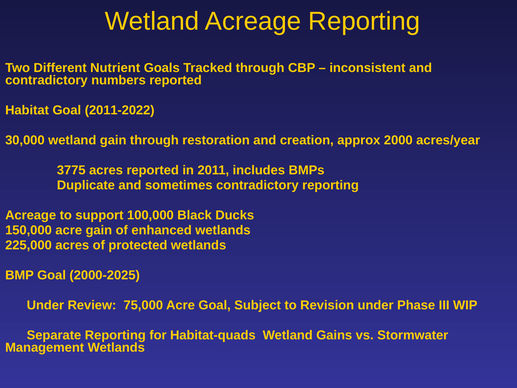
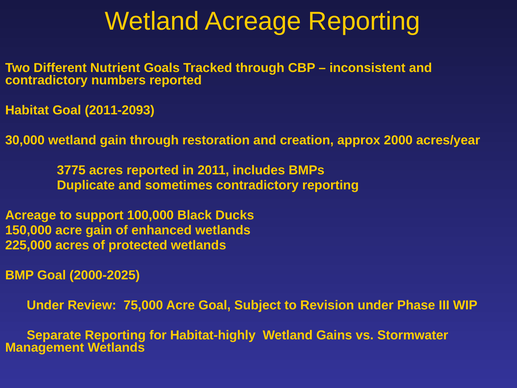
2011-2022: 2011-2022 -> 2011-2093
Habitat-quads: Habitat-quads -> Habitat-highly
